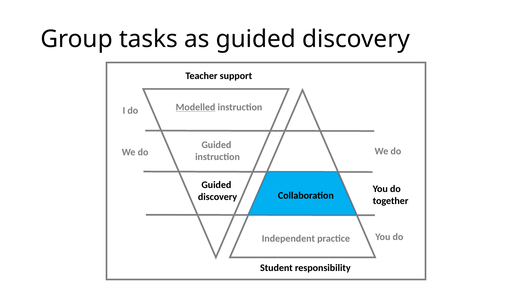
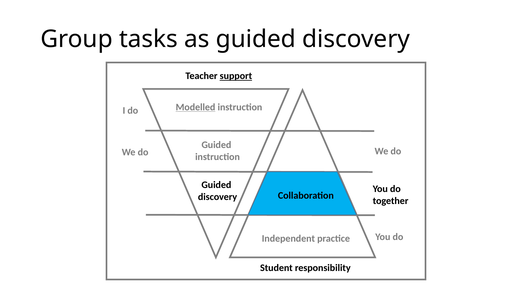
support underline: none -> present
